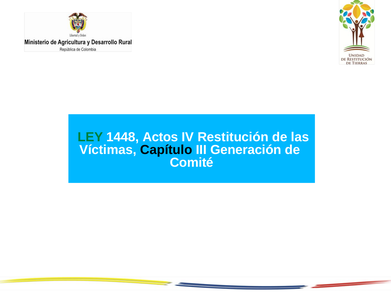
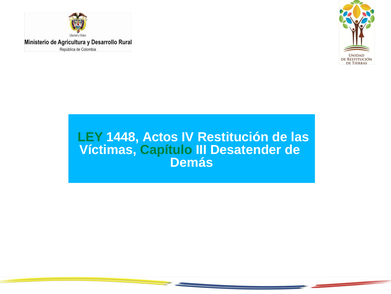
Capítulo colour: black -> green
Generación: Generación -> Desatender
Comité: Comité -> Demás
